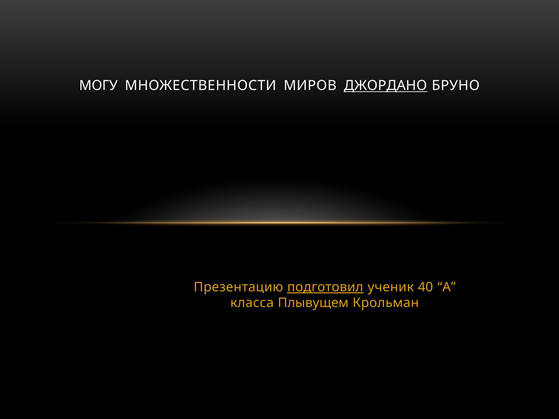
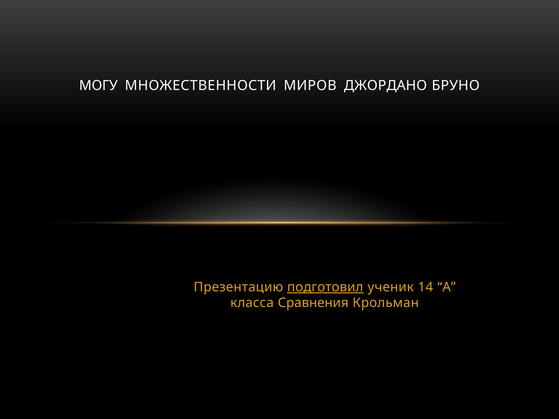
ДЖОРДАНО underline: present -> none
40: 40 -> 14
Плывущем: Плывущем -> Сравнения
